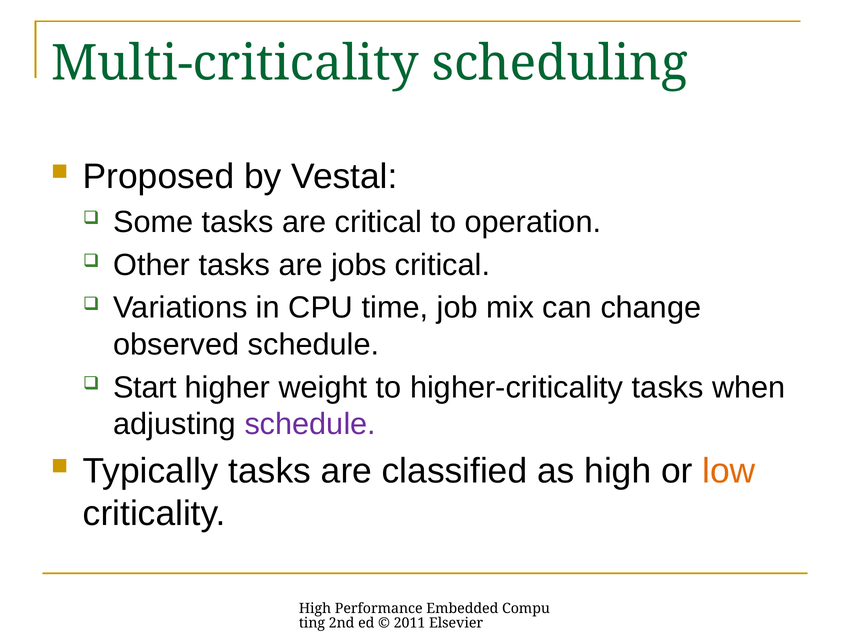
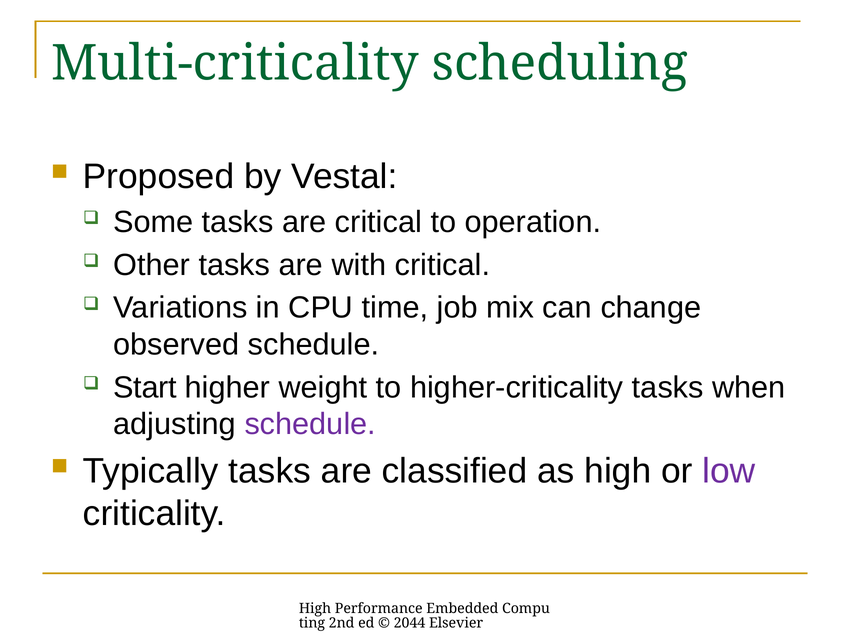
jobs: jobs -> with
low colour: orange -> purple
2011: 2011 -> 2044
